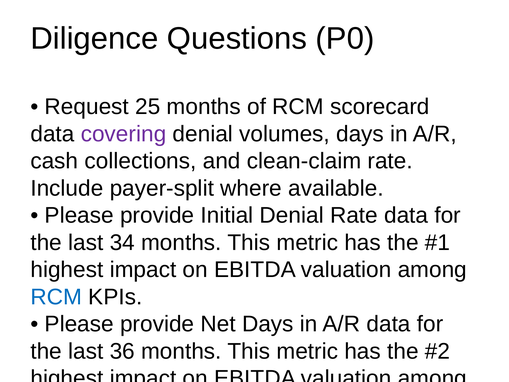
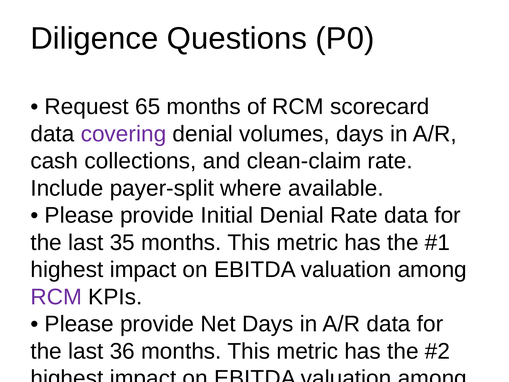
25: 25 -> 65
34: 34 -> 35
RCM at (56, 297) colour: blue -> purple
